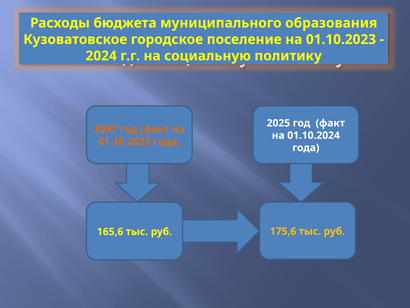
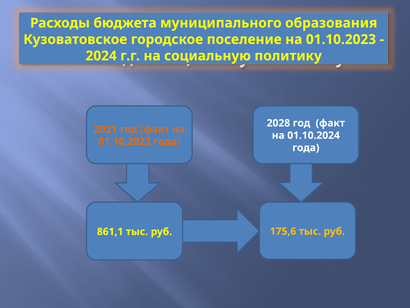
2025: 2025 -> 2028
2097: 2097 -> 2021
165,6: 165,6 -> 861,1
